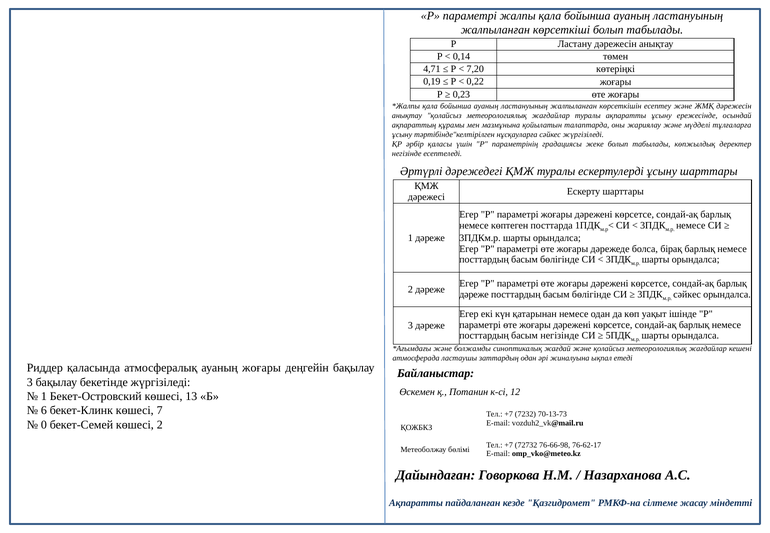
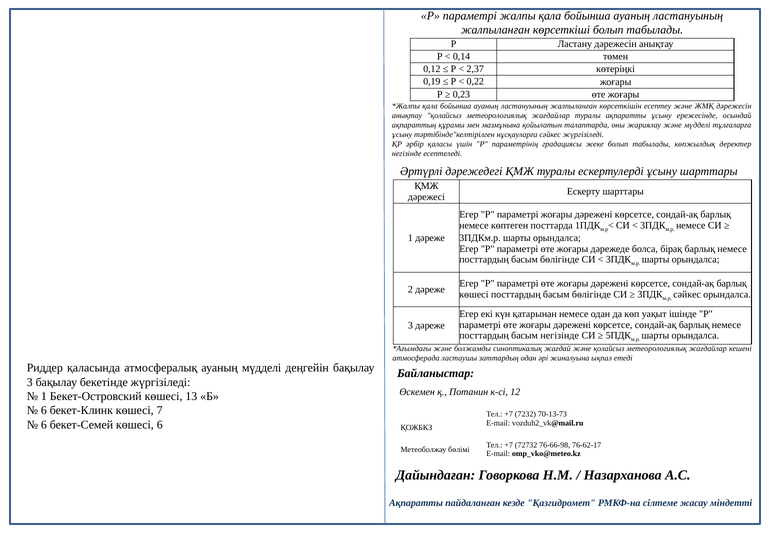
4,71: 4,71 -> 0,12
7,20: 7,20 -> 2,37
дәреже at (474, 294): дәреже -> көшесі
ауаның жоғары: жоғары -> мүдделі
0 at (44, 425): 0 -> 6
көшесі 2: 2 -> 6
